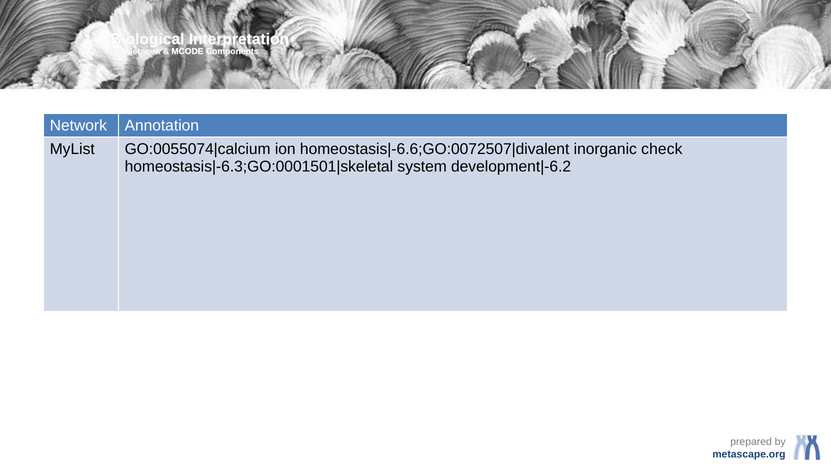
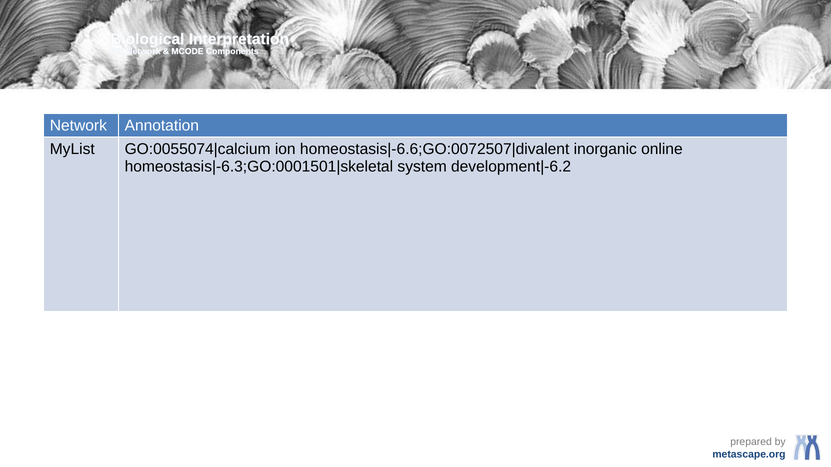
check: check -> online
